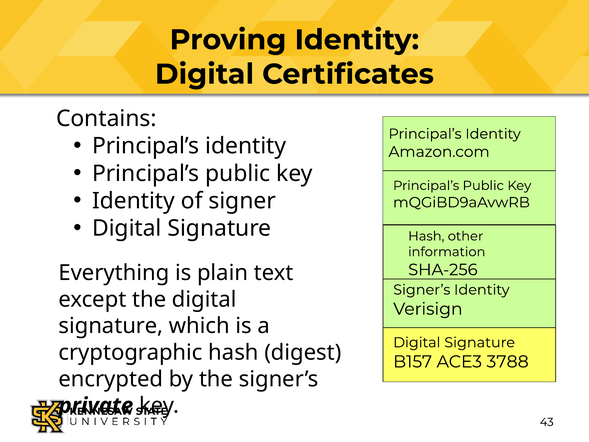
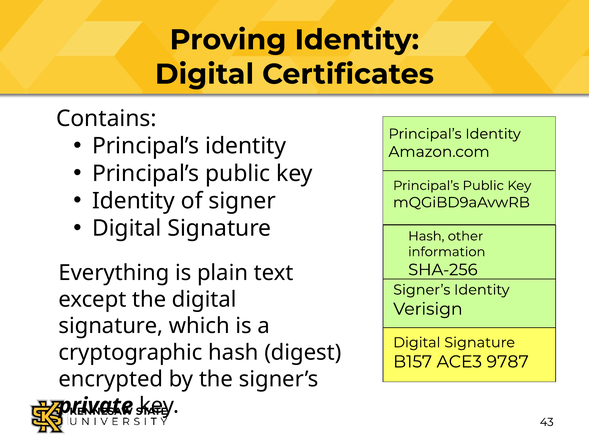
3788: 3788 -> 9787
